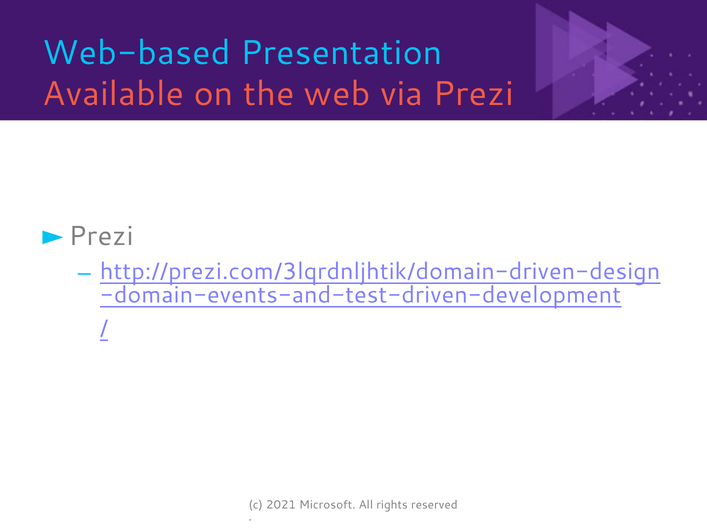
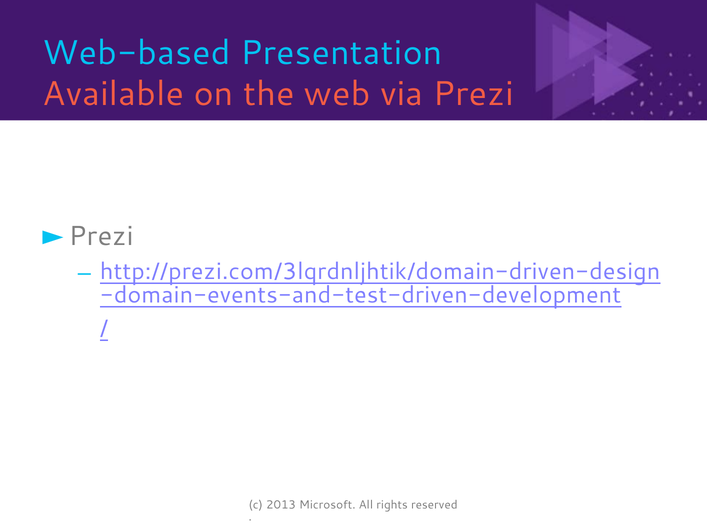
2021: 2021 -> 2013
